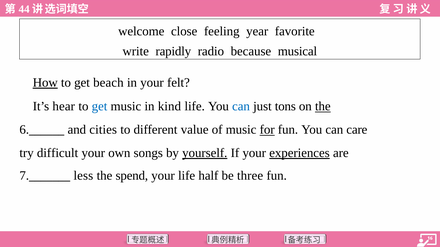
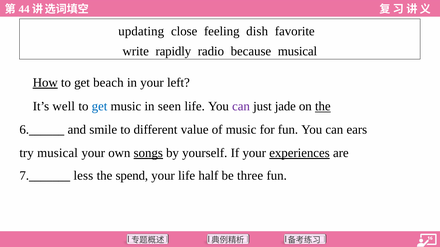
welcome: welcome -> updating
year: year -> dish
felt: felt -> left
hear: hear -> well
kind: kind -> seen
can at (241, 107) colour: blue -> purple
tons: tons -> jade
cities: cities -> smile
for underline: present -> none
care: care -> ears
try difficult: difficult -> musical
songs underline: none -> present
yourself underline: present -> none
